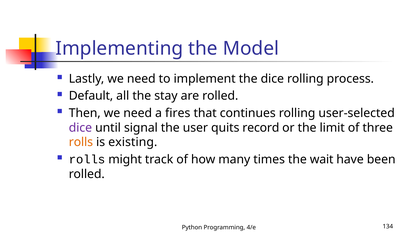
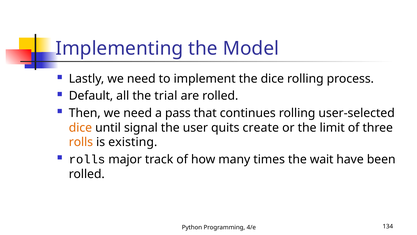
stay: stay -> trial
fires: fires -> pass
dice at (80, 127) colour: purple -> orange
record: record -> create
might: might -> major
